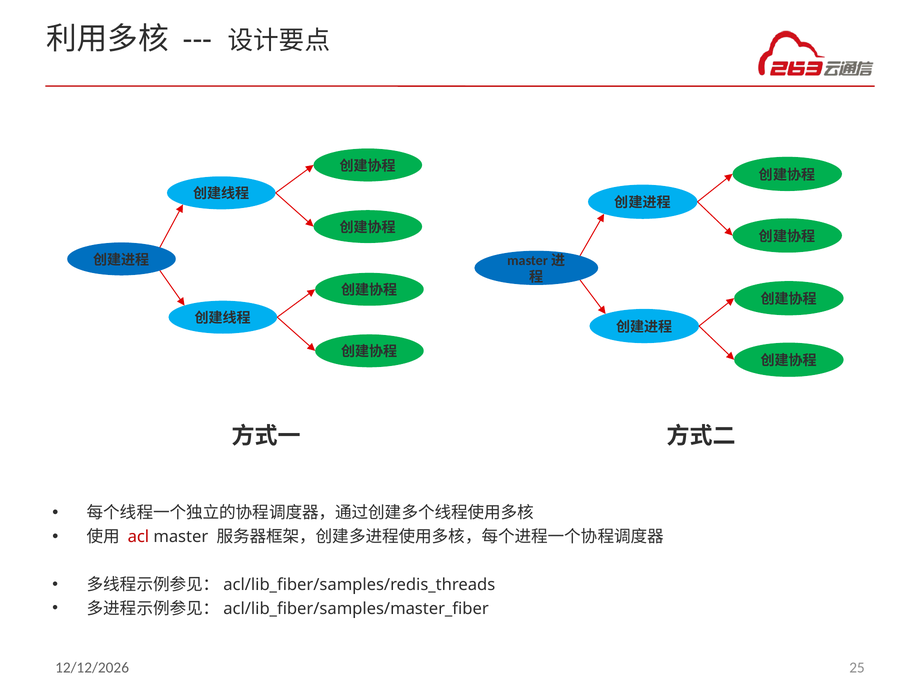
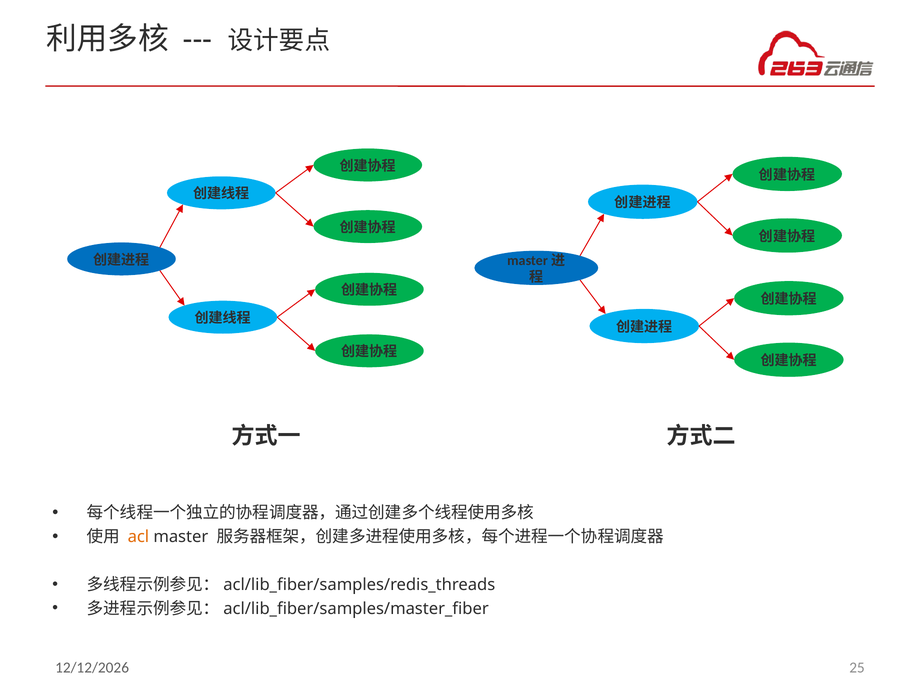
acl colour: red -> orange
